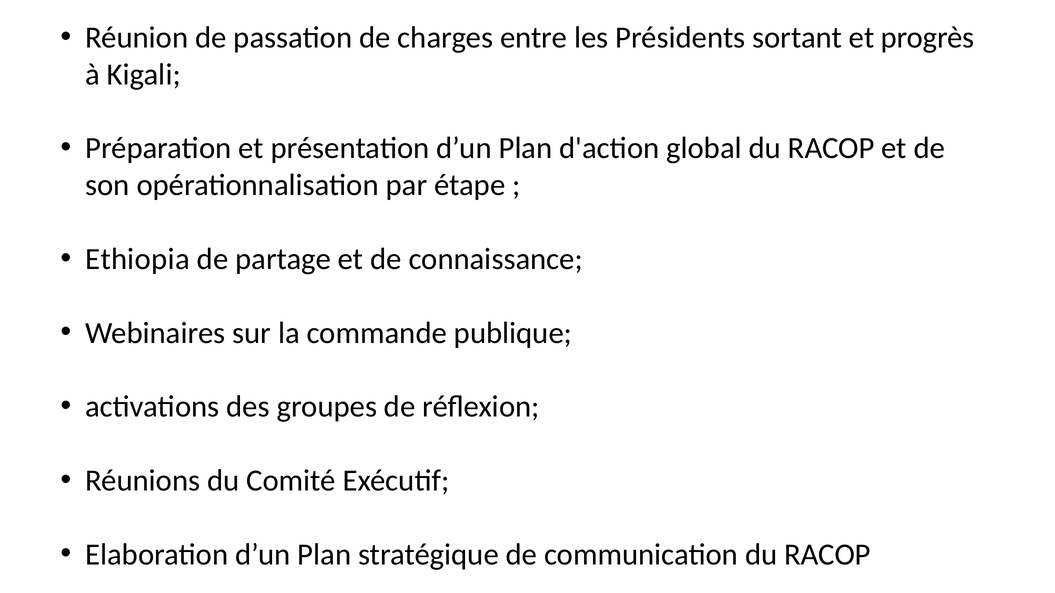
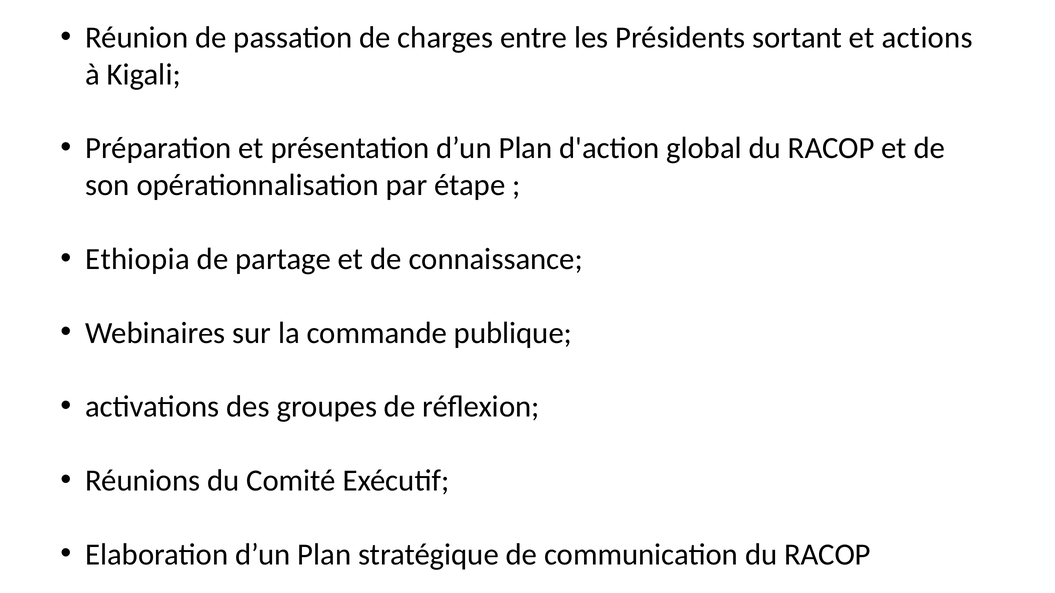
progrès: progrès -> actions
